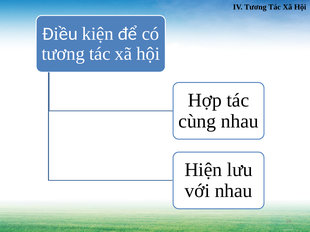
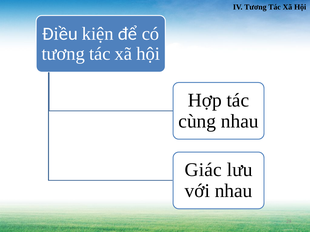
Hiện: Hiện -> Giác
